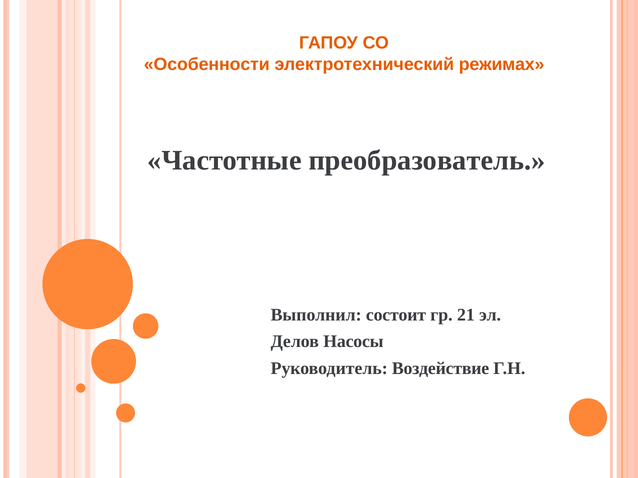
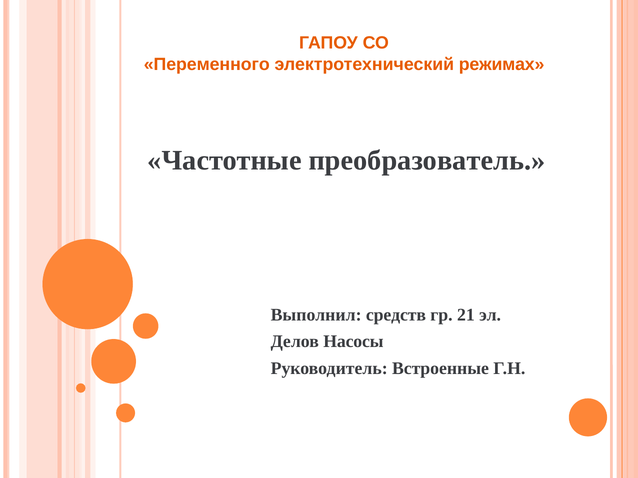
Особенности: Особенности -> Переменного
состоит: состоит -> средств
Воздействие: Воздействие -> Встроенные
